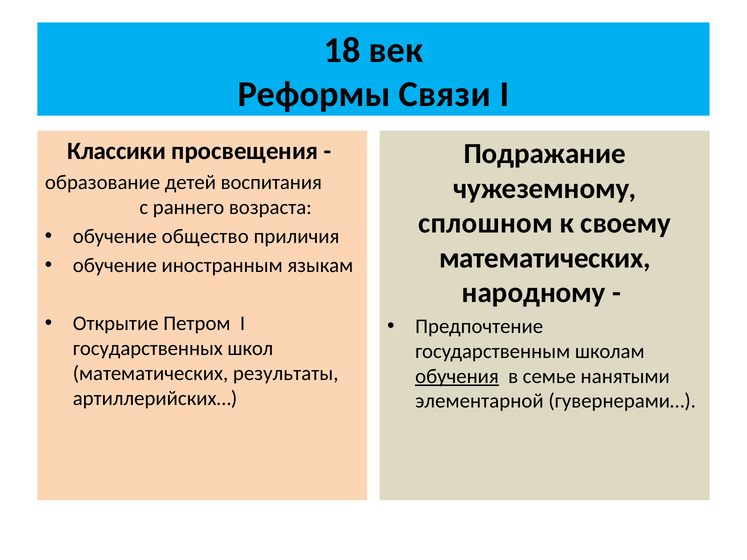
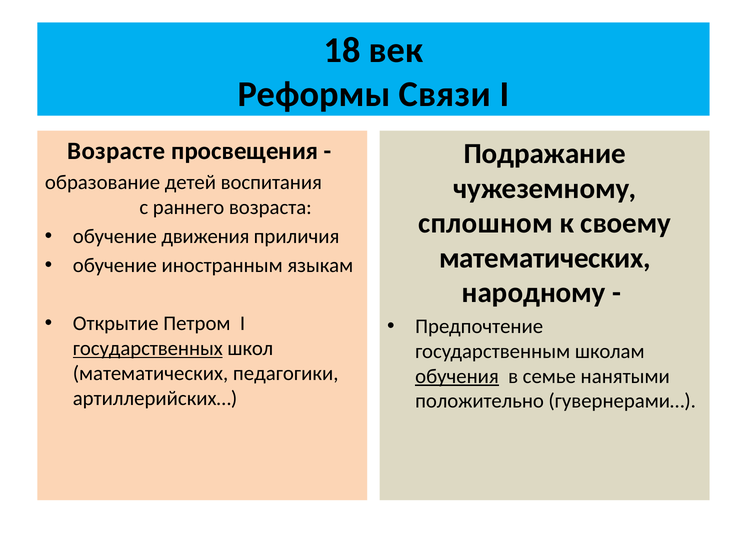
Классики: Классики -> Возрасте
общество: общество -> движения
государственных underline: none -> present
результаты: результаты -> педагогики
элементарной: элементарной -> положительно
